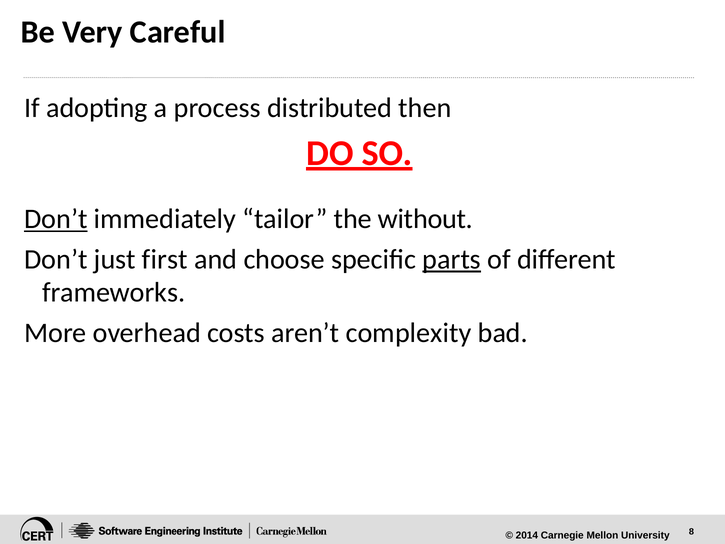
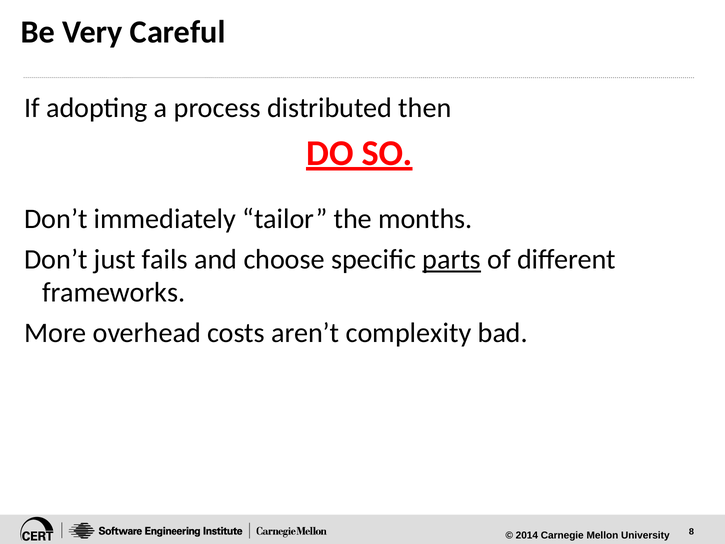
Don’t at (56, 219) underline: present -> none
without: without -> months
first: first -> fails
